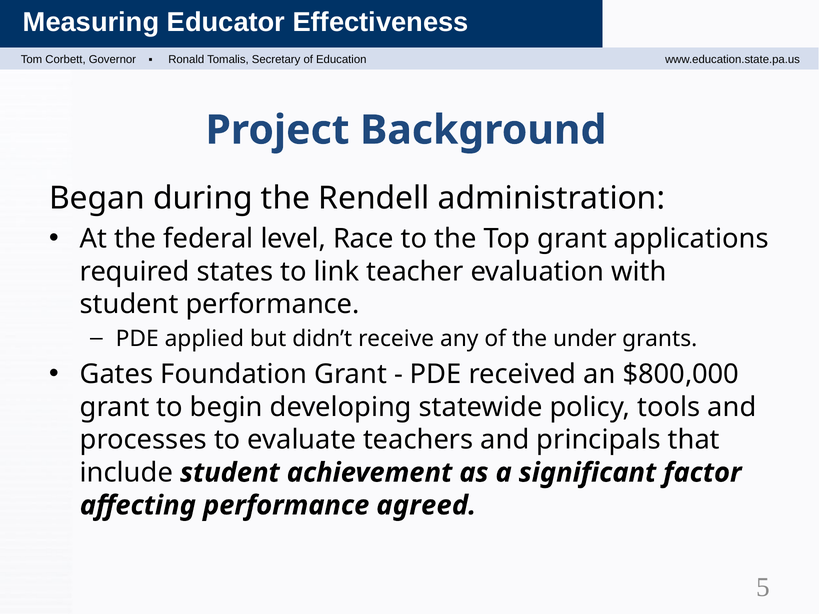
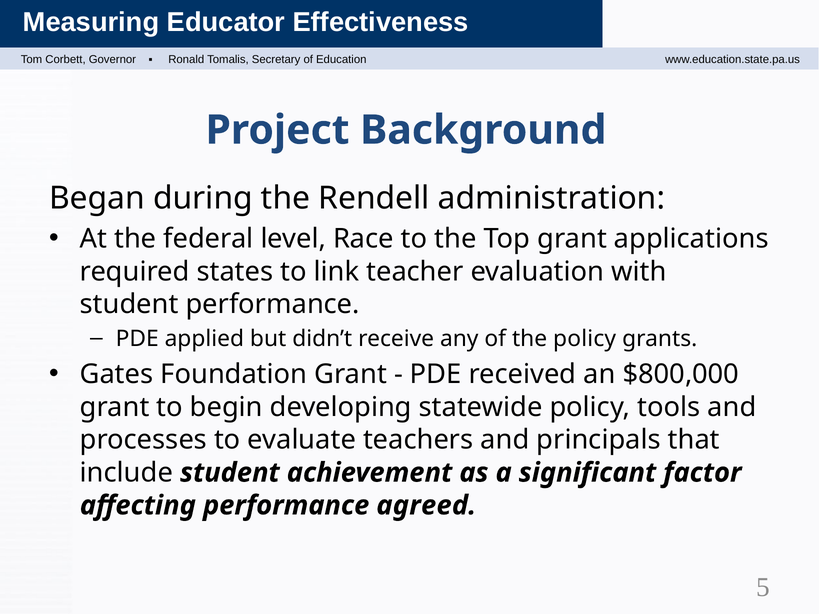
the under: under -> policy
